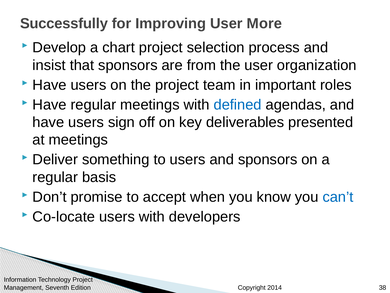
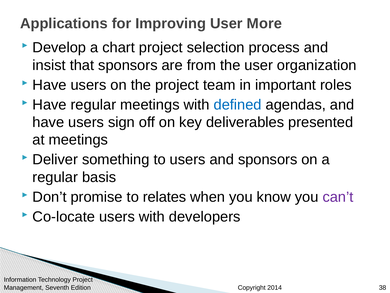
Successfully: Successfully -> Applications
accept: accept -> relates
can’t colour: blue -> purple
